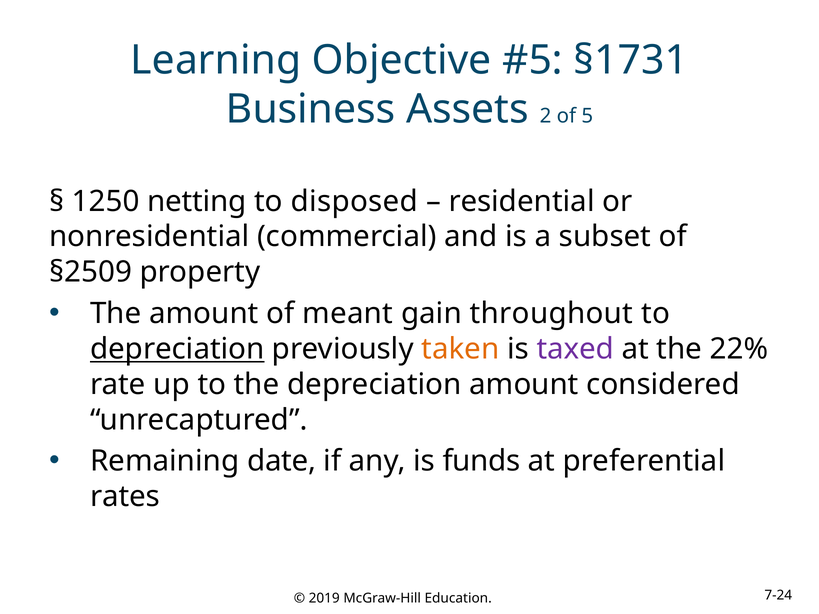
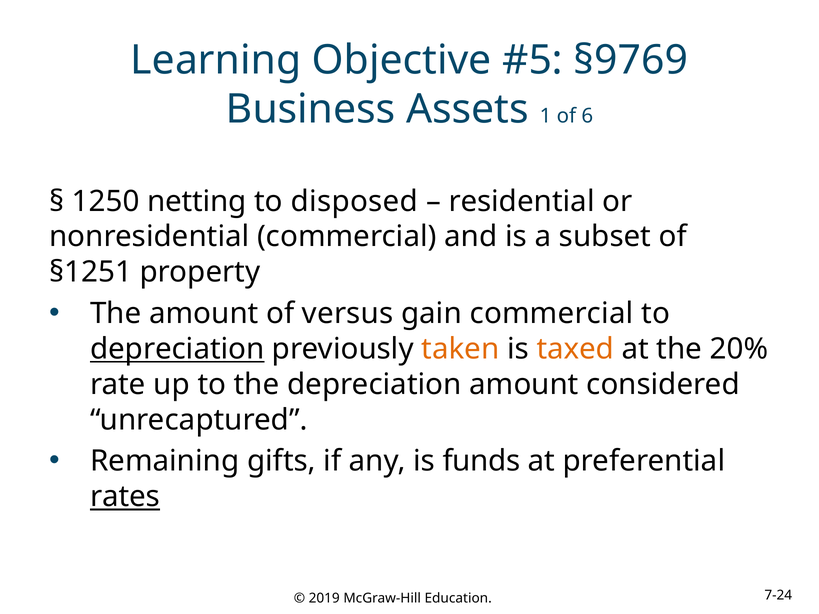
§1731: §1731 -> §9769
2: 2 -> 1
5: 5 -> 6
§2509: §2509 -> §1251
meant: meant -> versus
gain throughout: throughout -> commercial
taxed colour: purple -> orange
22%: 22% -> 20%
date: date -> gifts
rates underline: none -> present
